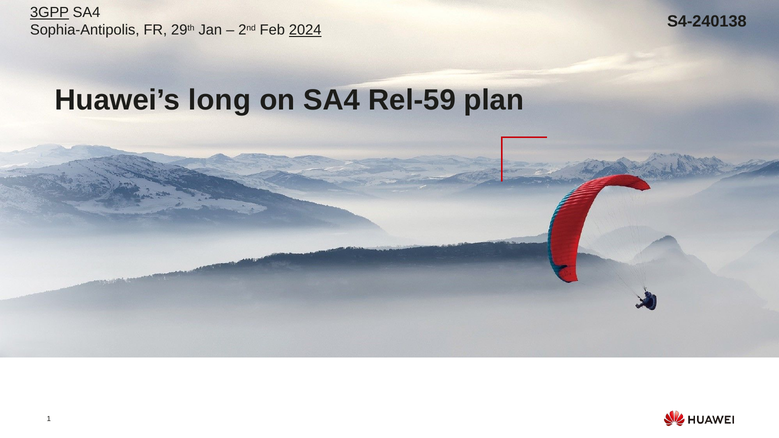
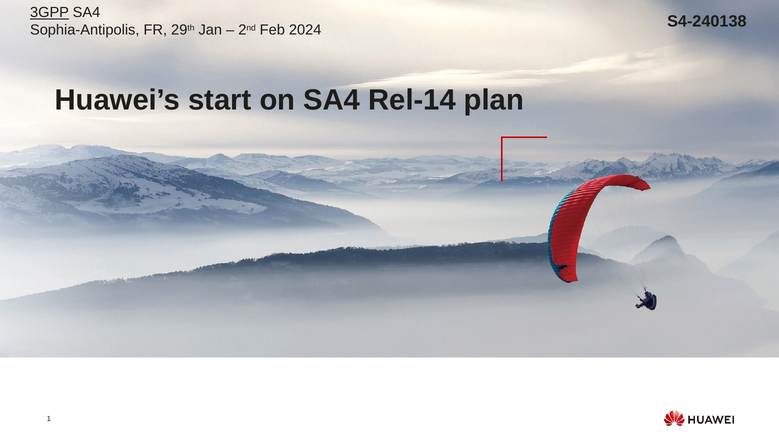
2024 underline: present -> none
long: long -> start
Rel-59: Rel-59 -> Rel-14
